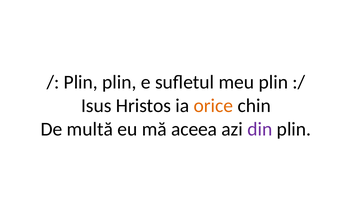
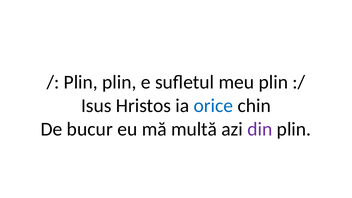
orice colour: orange -> blue
multă: multă -> bucur
aceea: aceea -> multă
